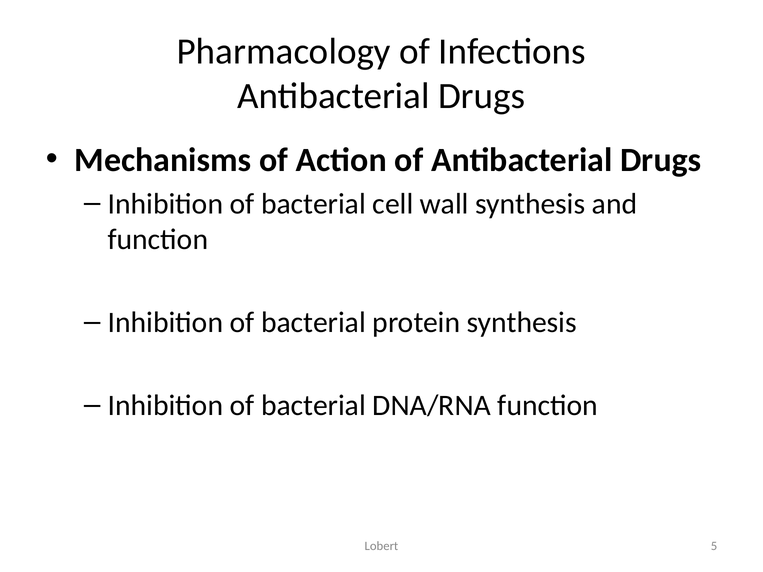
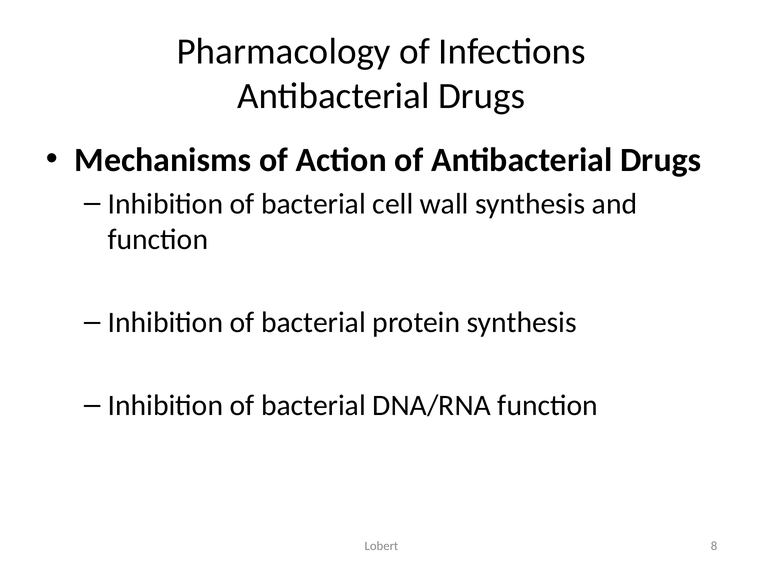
5: 5 -> 8
